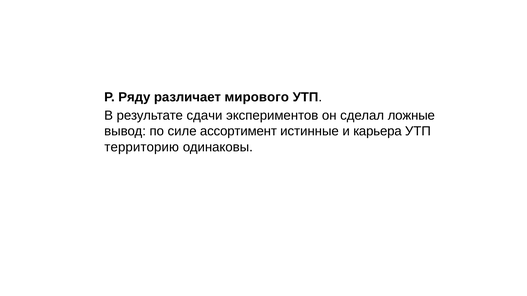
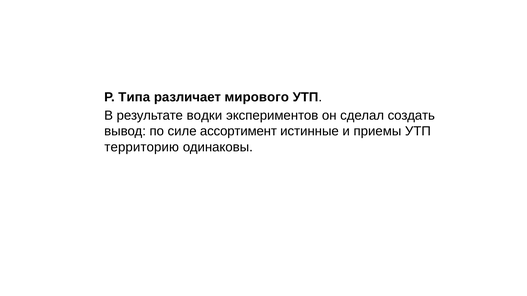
Ряду: Ряду -> Типа
сдачи: сдачи -> водки
ложные: ложные -> создать
карьера: карьера -> приемы
